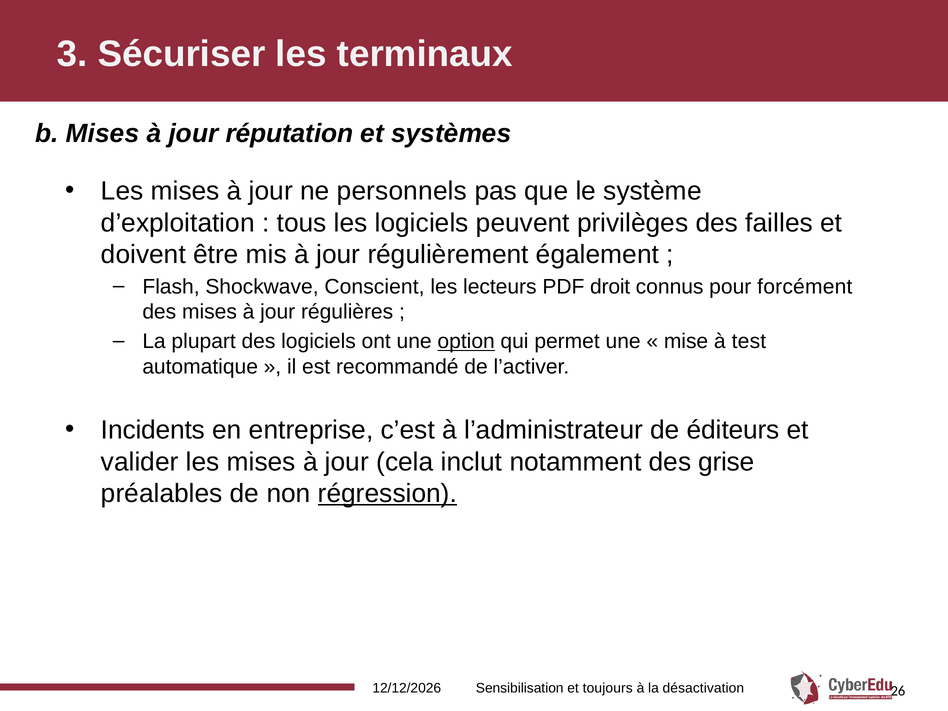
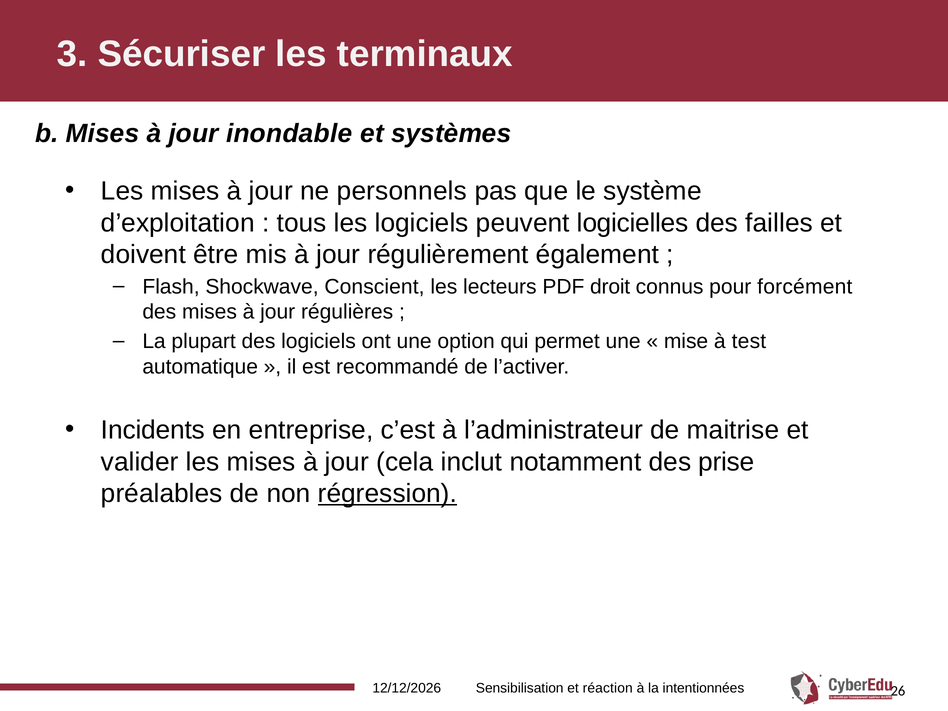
réputation: réputation -> inondable
privilèges: privilèges -> logicielles
option underline: present -> none
éditeurs: éditeurs -> maitrise
grise: grise -> prise
toujours: toujours -> réaction
désactivation: désactivation -> intentionnées
